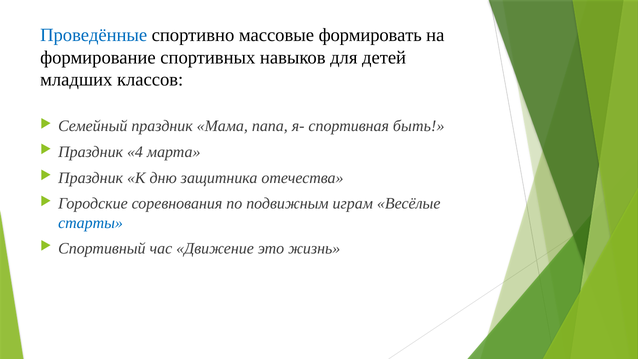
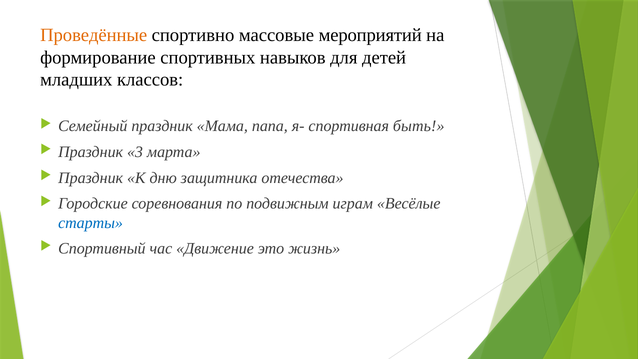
Проведённые colour: blue -> orange
формировать: формировать -> мероприятий
4: 4 -> 3
